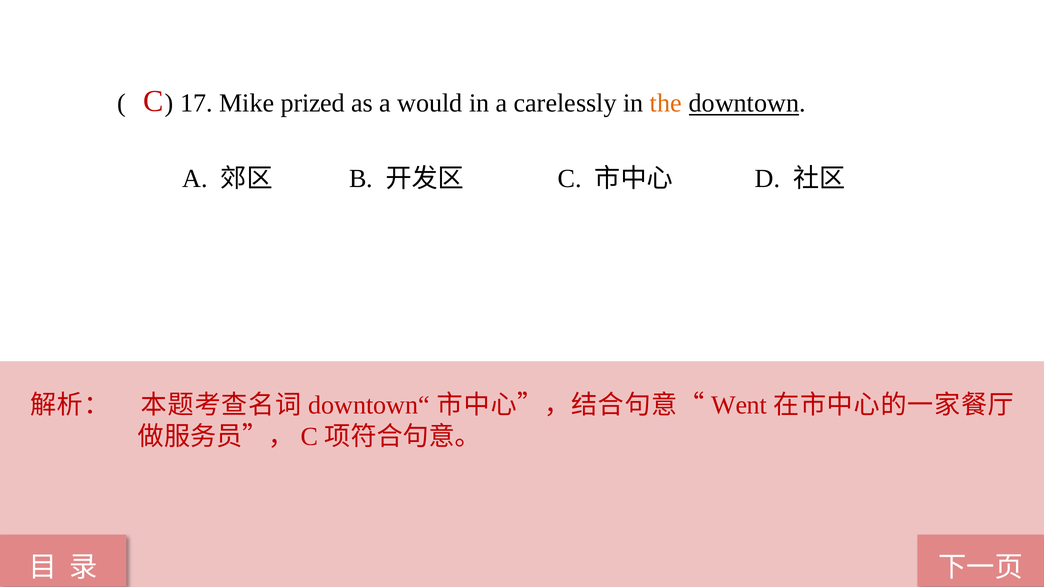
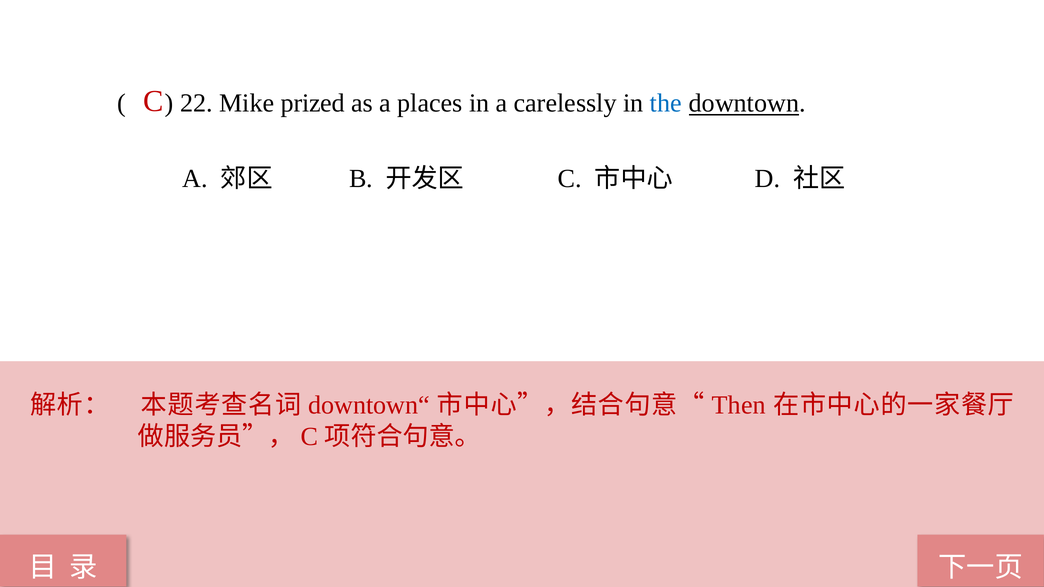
17: 17 -> 22
would: would -> places
the colour: orange -> blue
Went: Went -> Then
